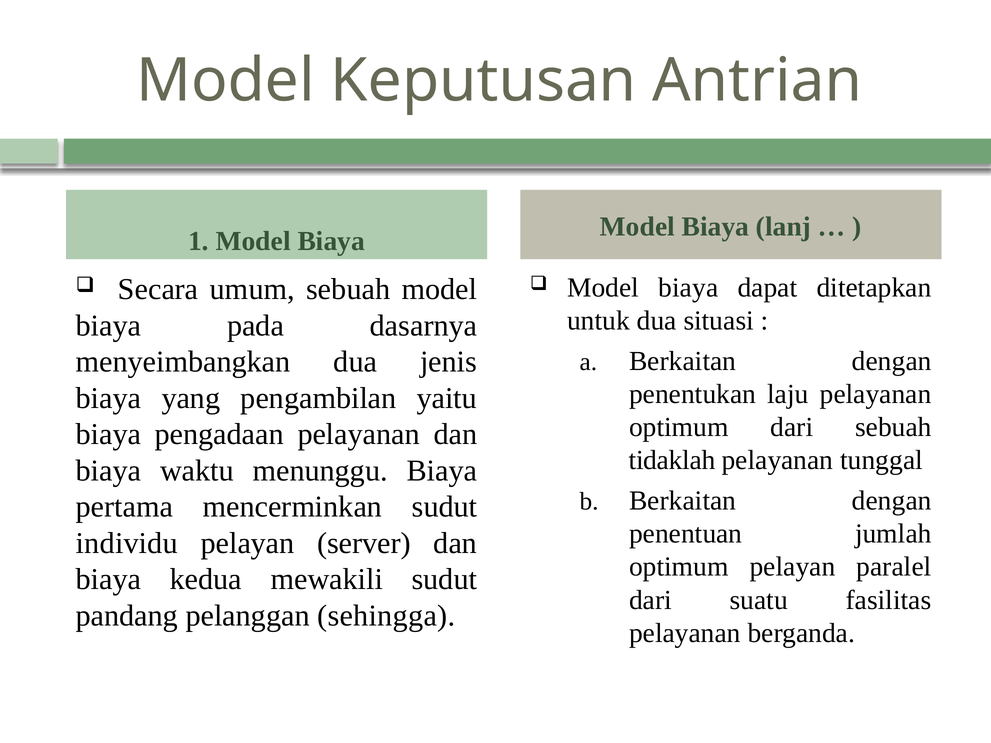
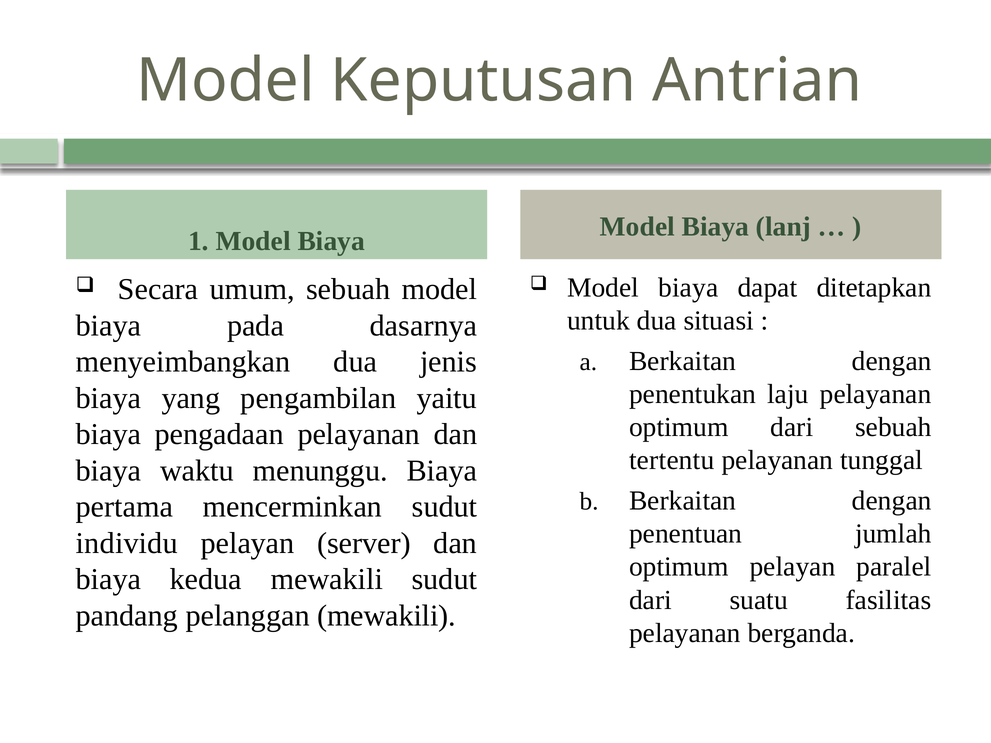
tidaklah: tidaklah -> tertentu
pelanggan sehingga: sehingga -> mewakili
